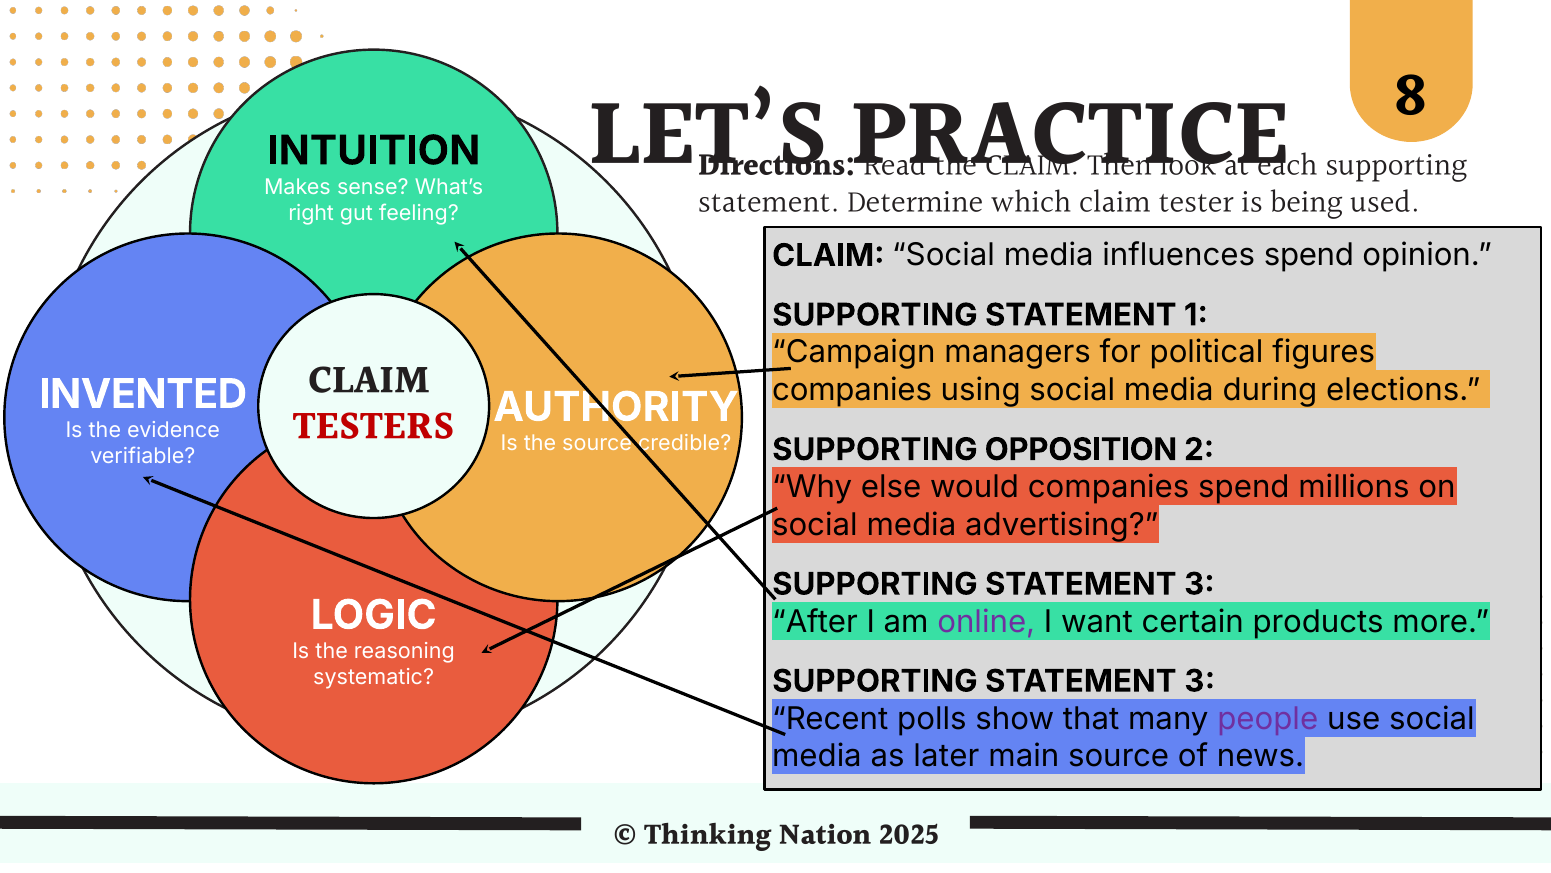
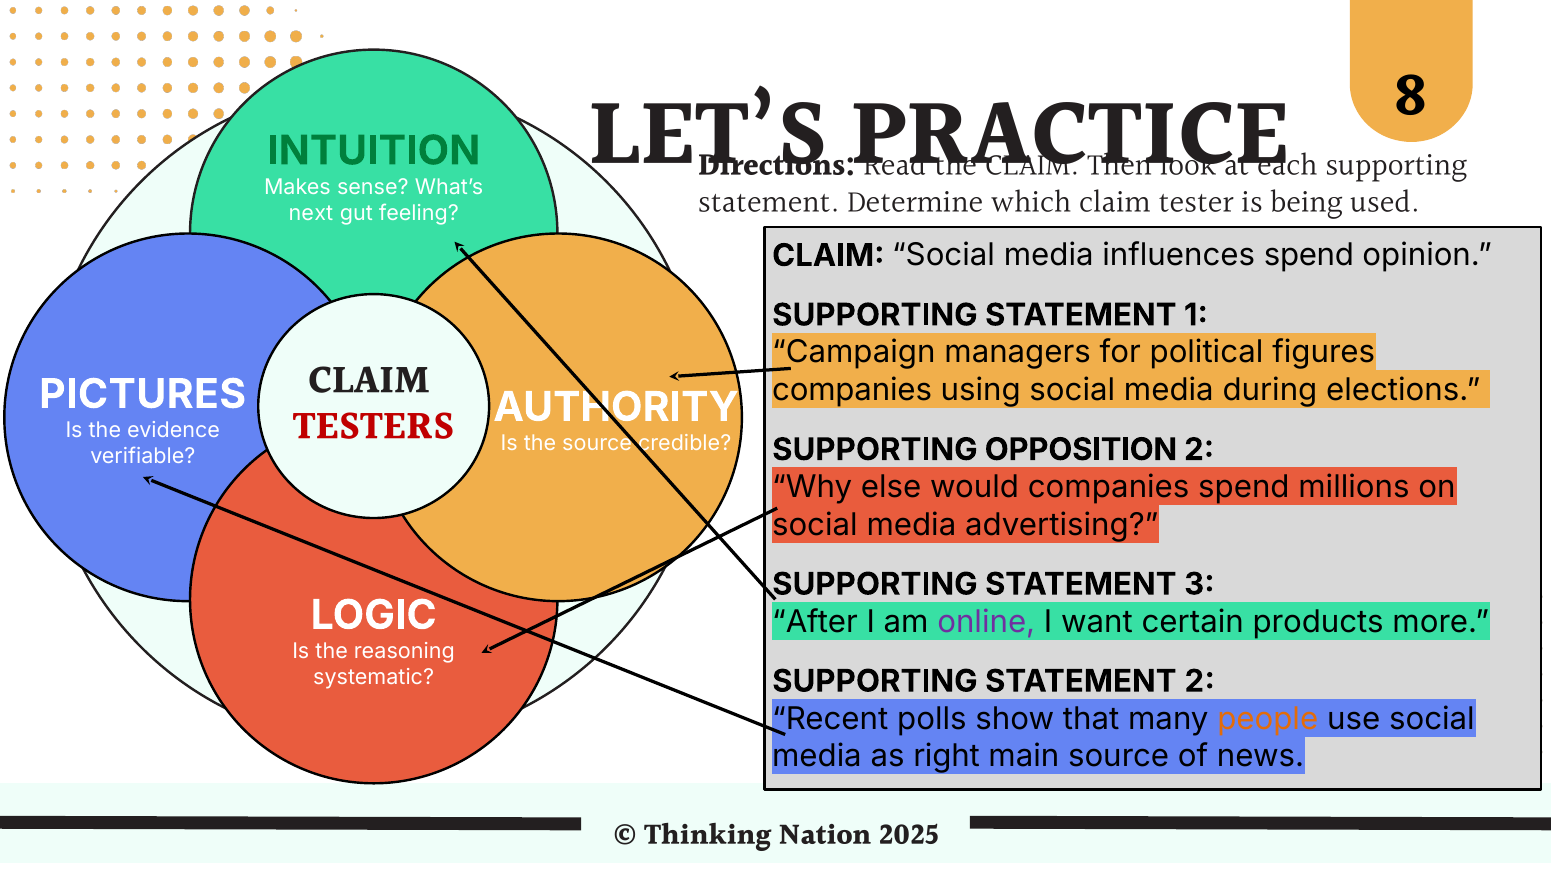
INTUITION colour: black -> green
right: right -> next
INVENTED: INVENTED -> PICTURES
3 at (1200, 681): 3 -> 2
people colour: purple -> orange
later: later -> right
